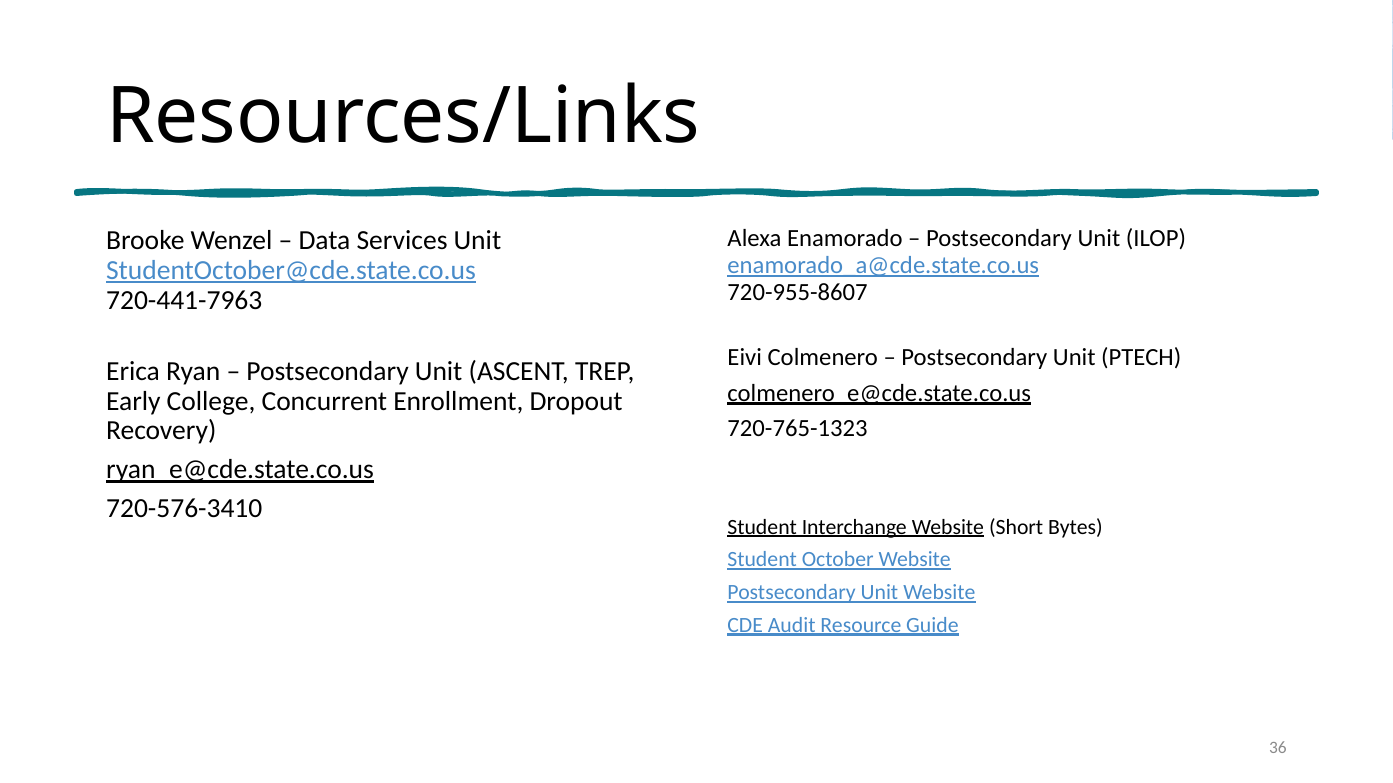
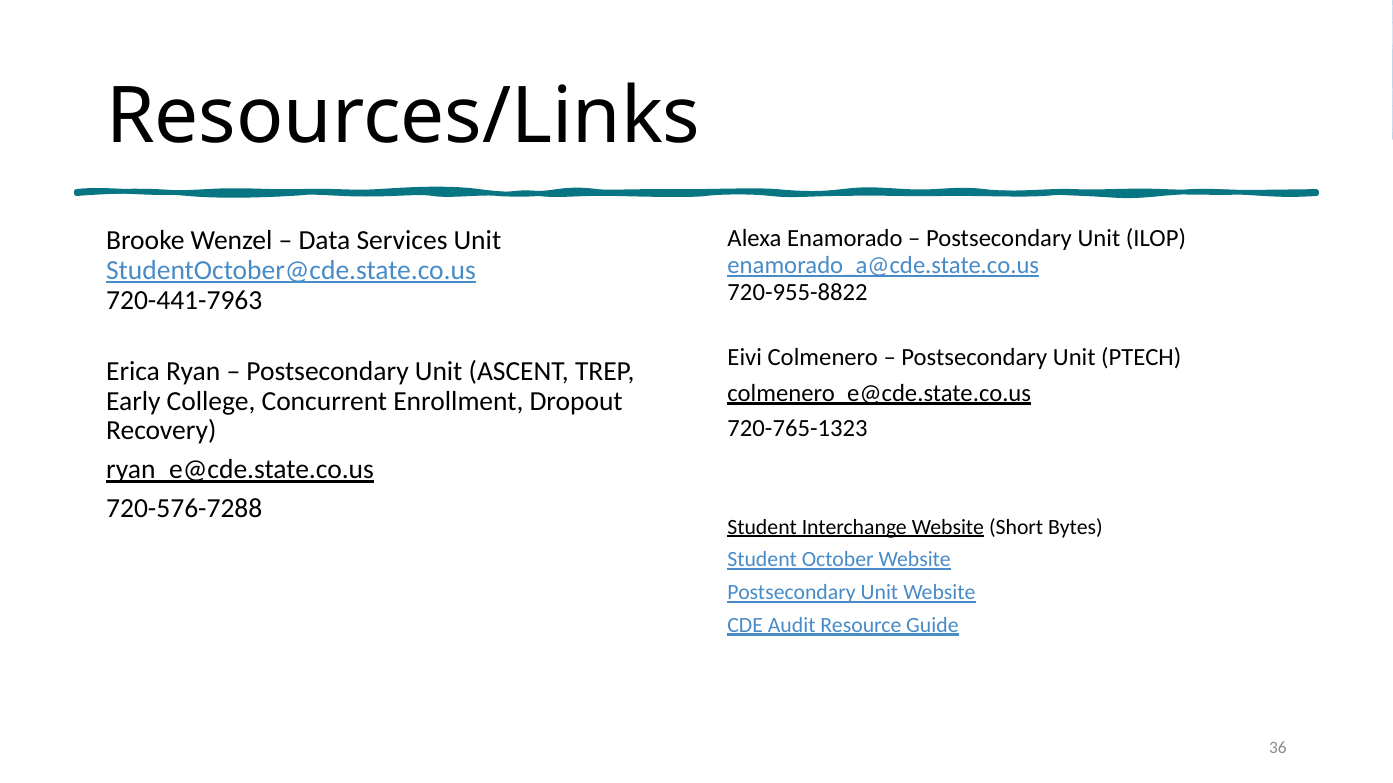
720-955-8607: 720-955-8607 -> 720-955-8822
720-576-3410: 720-576-3410 -> 720-576-7288
